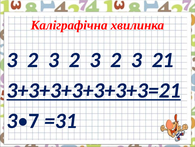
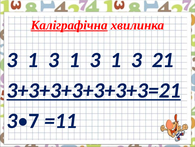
Каліграфічна underline: none -> present
2 at (33, 60): 2 -> 1
2 at (74, 60): 2 -> 1
2 at (116, 60): 2 -> 1
=31: =31 -> =11
